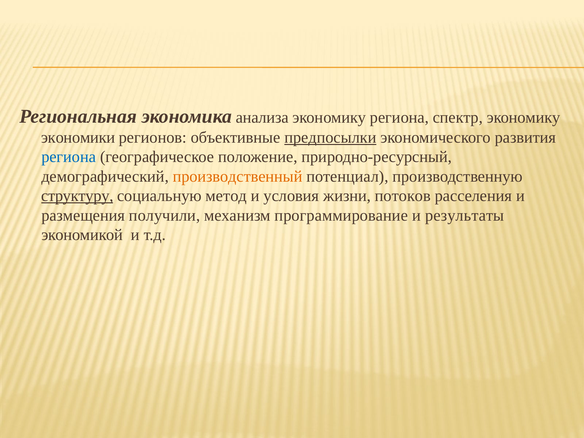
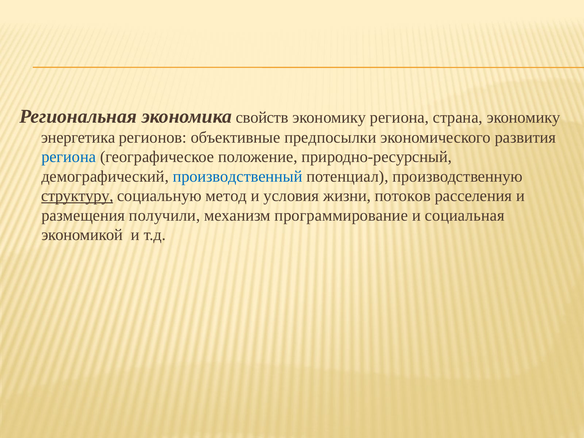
анализа: анализа -> свойств
спектр: спектр -> страна
экономики: экономики -> энергетика
предпосылки underline: present -> none
производственный colour: orange -> blue
результаты: результаты -> социальная
